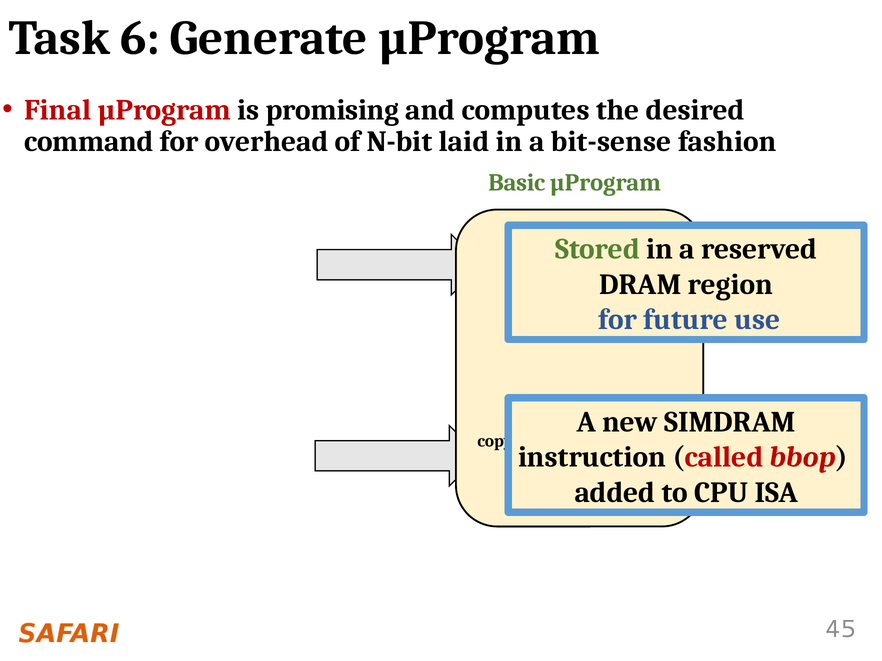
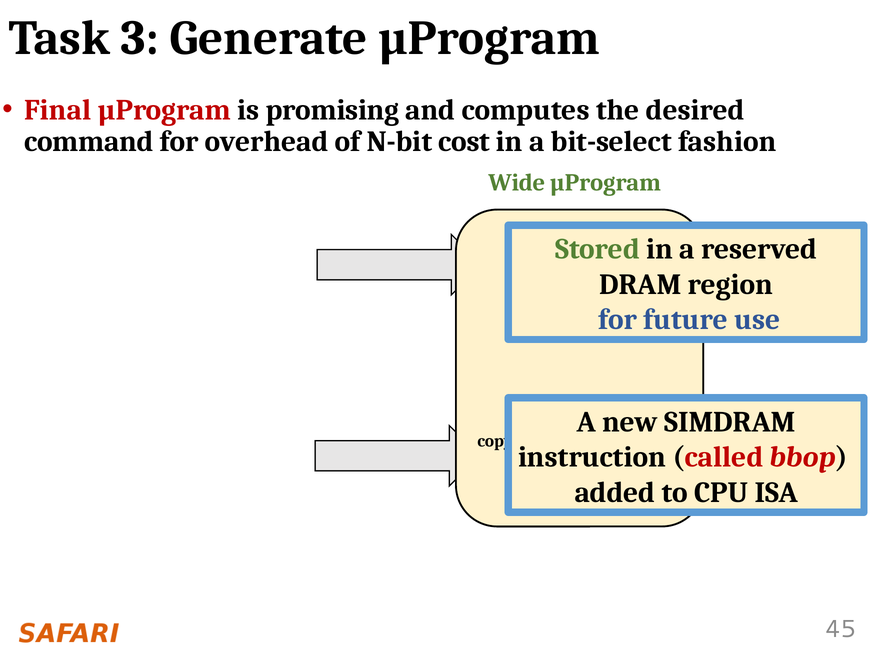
6: 6 -> 3
laid: laid -> cost
bit-sense: bit-sense -> bit-select
Basic: Basic -> Wide
